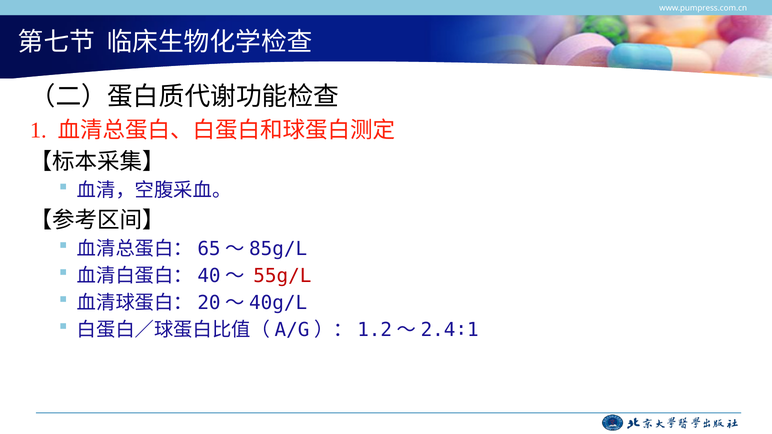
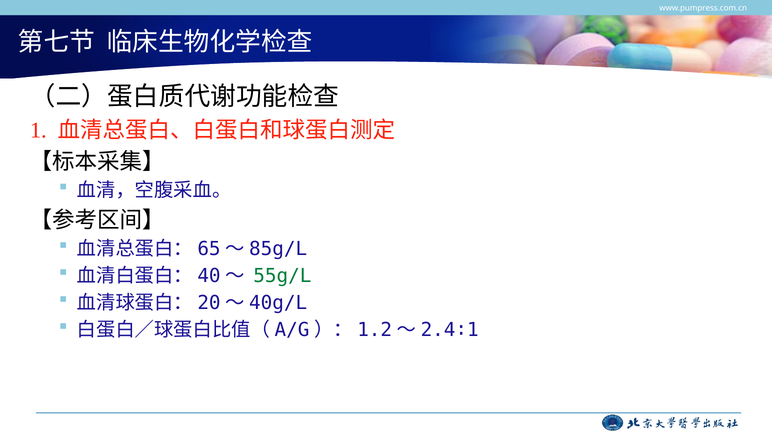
55g/L colour: red -> green
